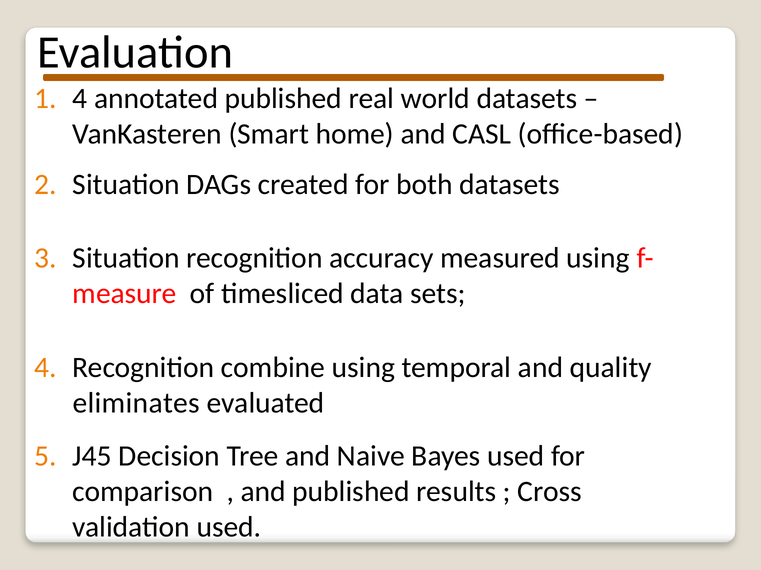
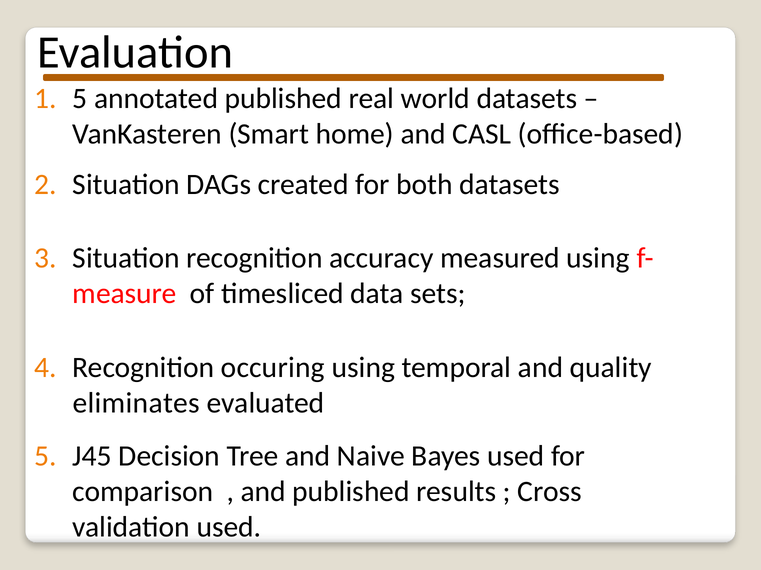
4 at (80, 98): 4 -> 5
combine: combine -> occuring
